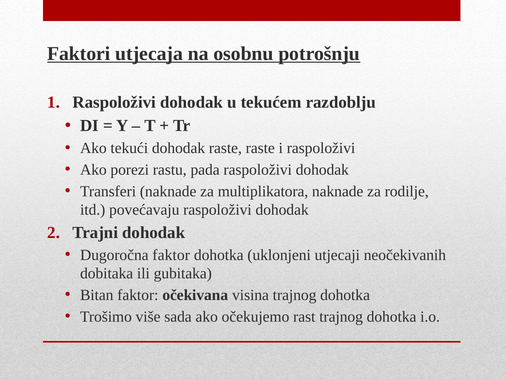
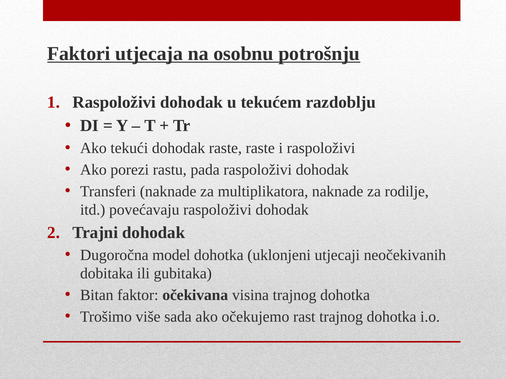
Dugoročna faktor: faktor -> model
